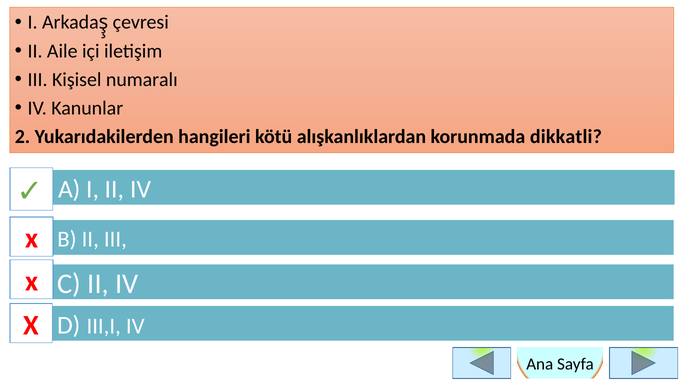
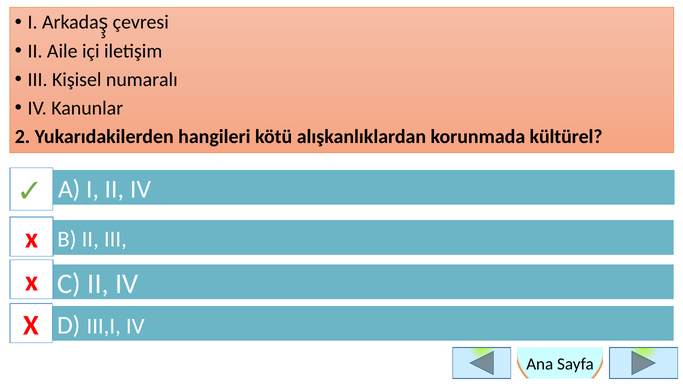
dikkatli: dikkatli -> kültürel
